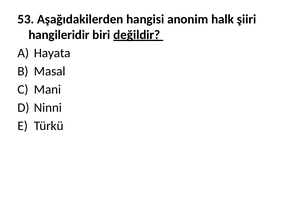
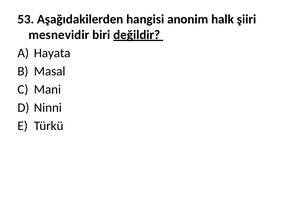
hangileridir: hangileridir -> mesnevidir
